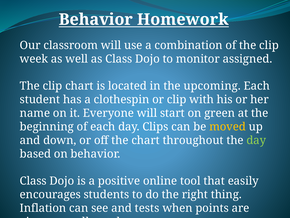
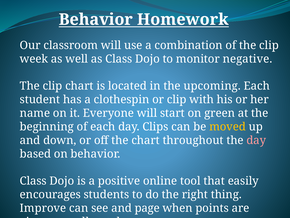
assigned: assigned -> negative
day at (256, 140) colour: light green -> pink
Inflation: Inflation -> Improve
tests: tests -> page
